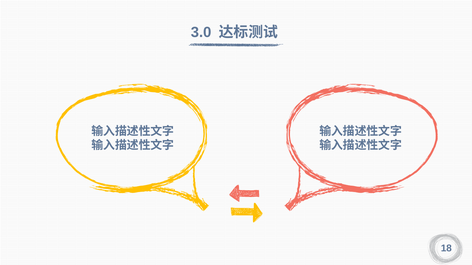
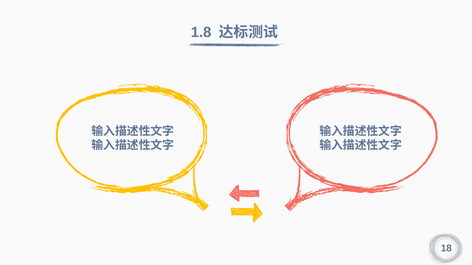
3.0: 3.0 -> 1.8
